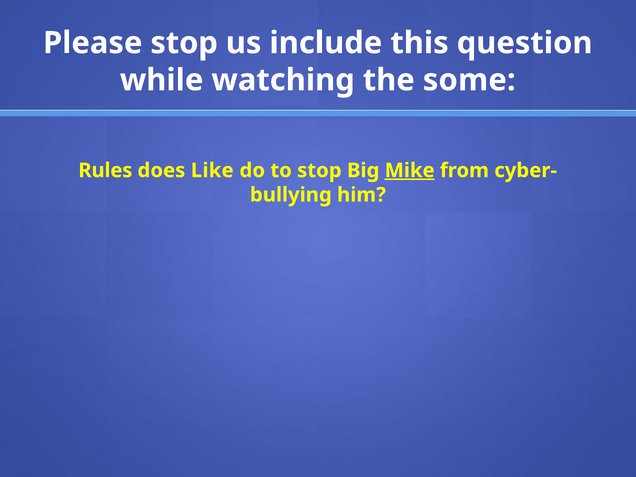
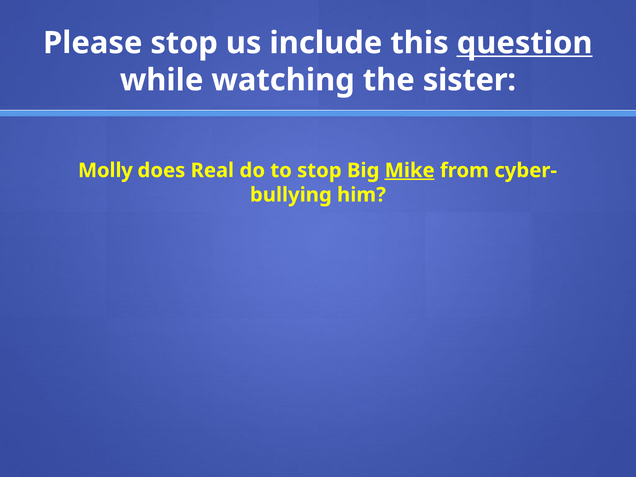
question underline: none -> present
some: some -> sister
Rules: Rules -> Molly
Like: Like -> Real
